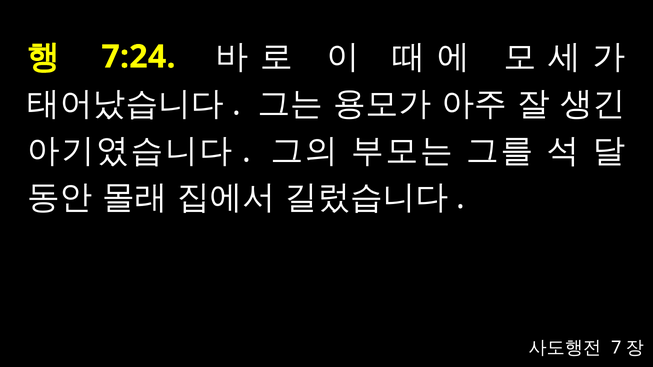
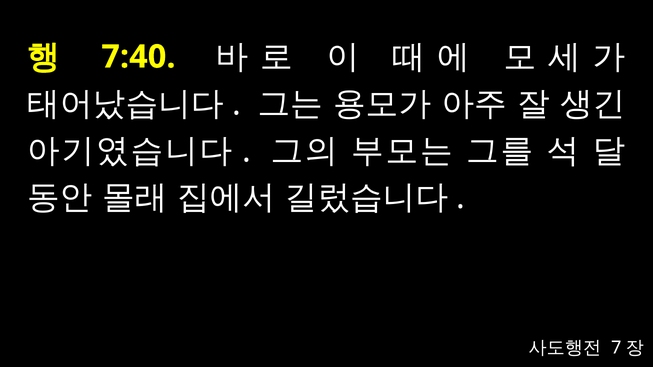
7:24: 7:24 -> 7:40
